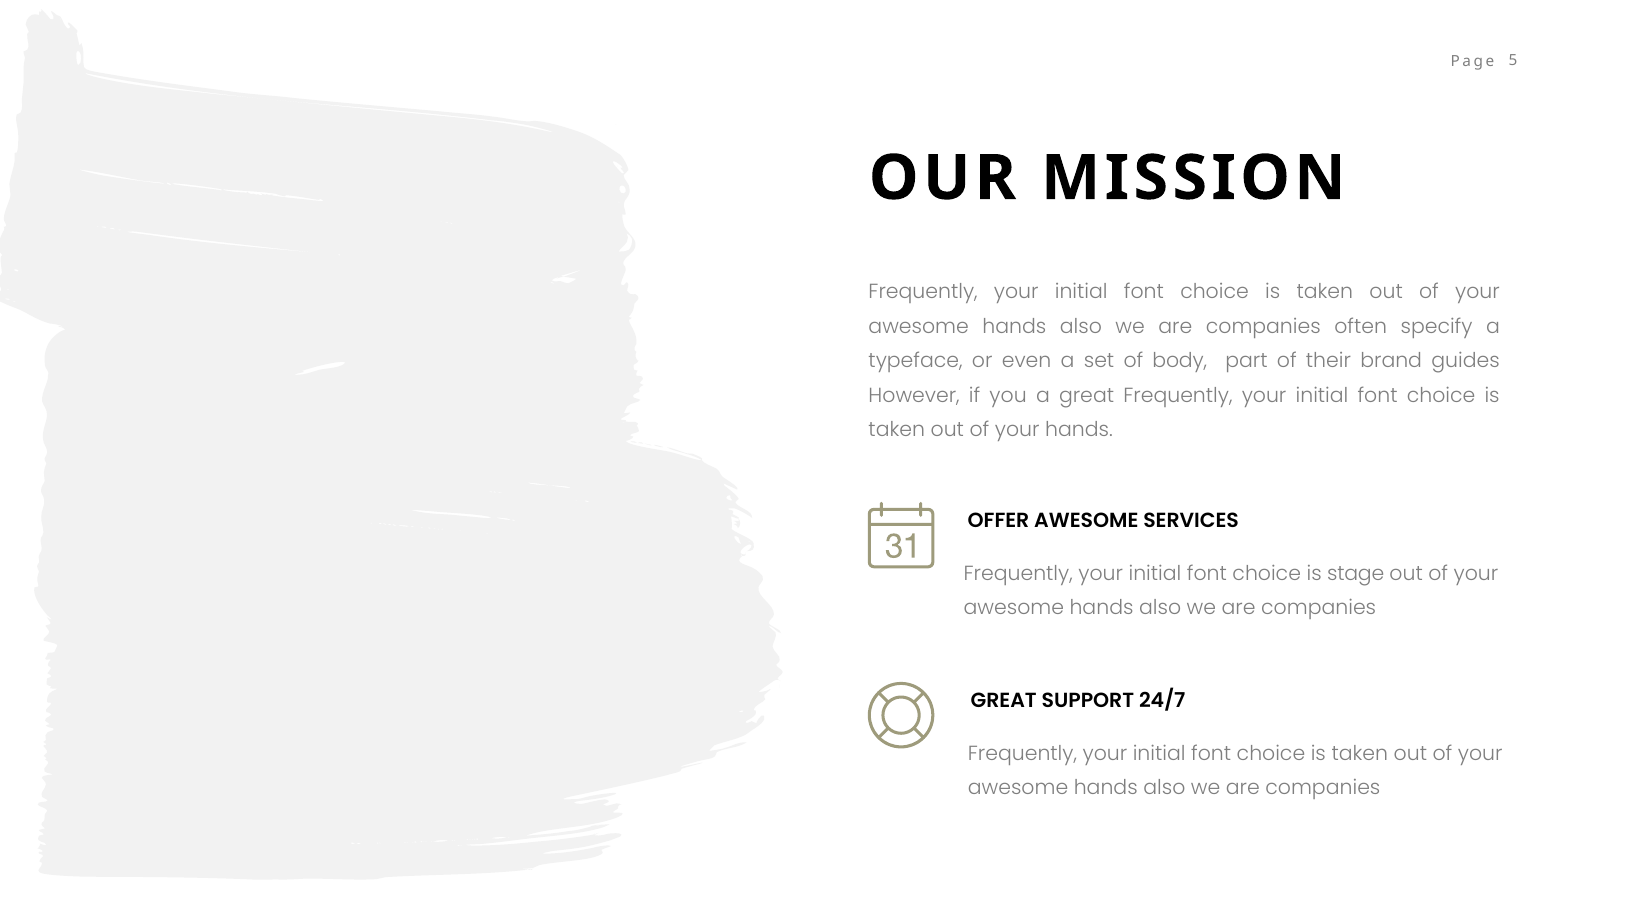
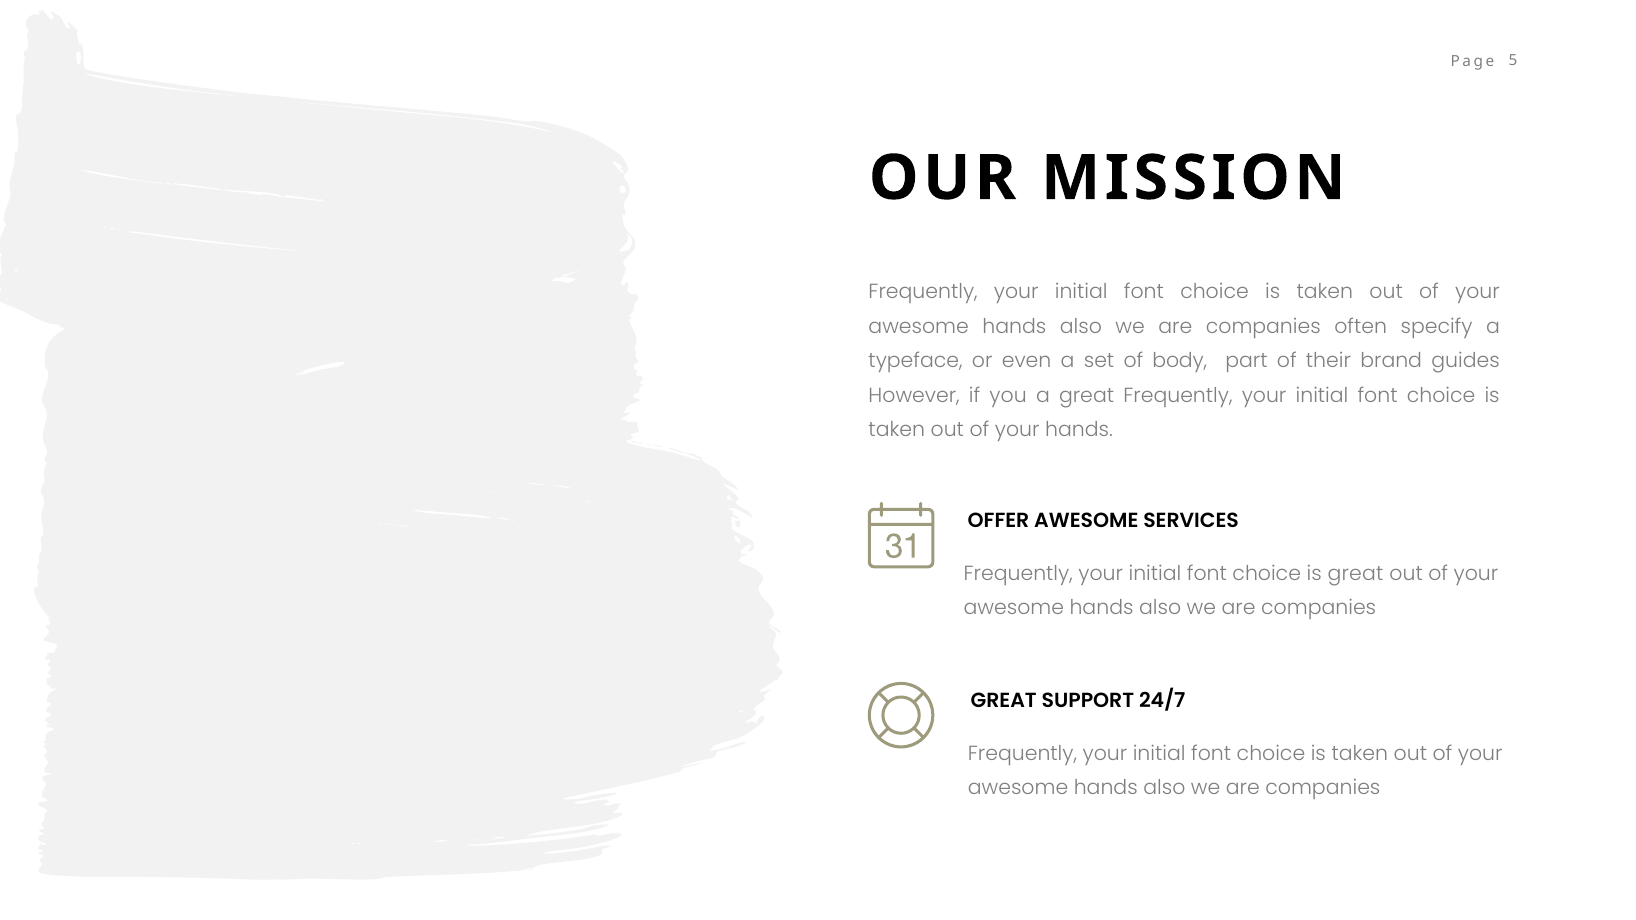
is stage: stage -> great
